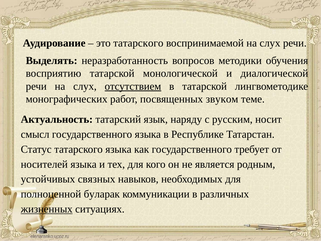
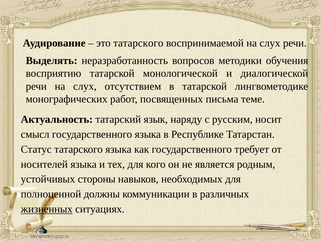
отсутствием underline: present -> none
звуком: звуком -> письма
связных: связных -> стороны
буларак: буларак -> должны
